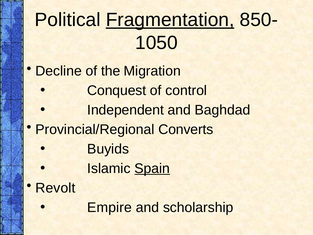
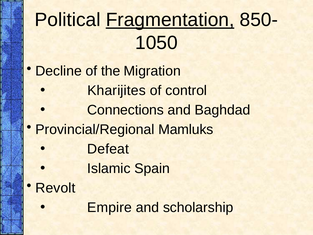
Conquest: Conquest -> Kharijites
Independent: Independent -> Connections
Converts: Converts -> Mamluks
Buyids: Buyids -> Defeat
Spain underline: present -> none
